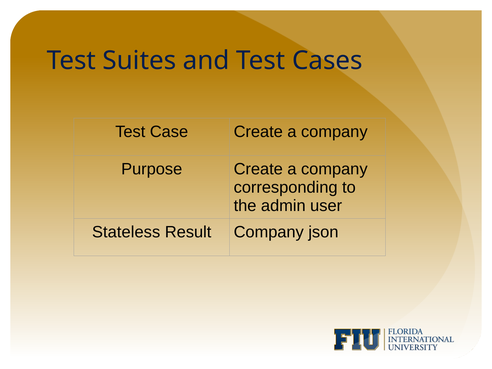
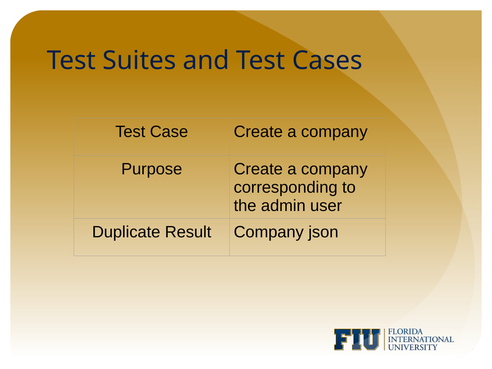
Stateless: Stateless -> Duplicate
